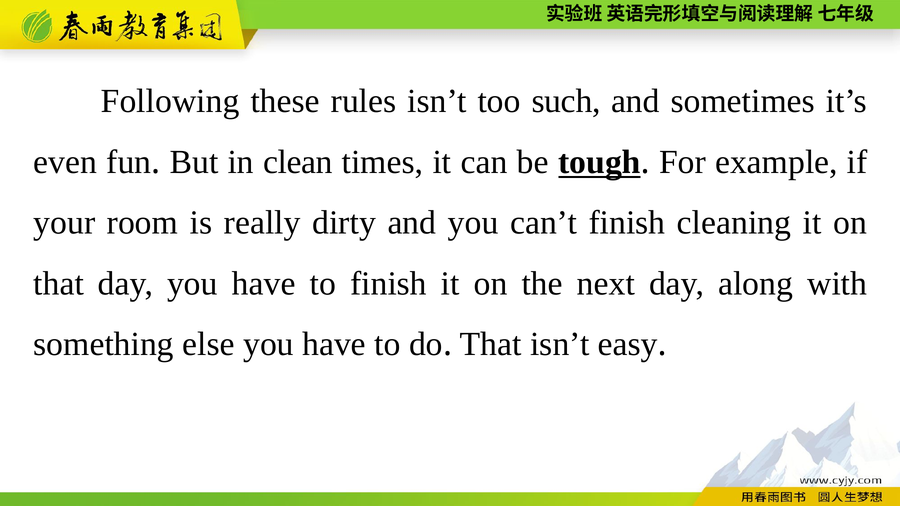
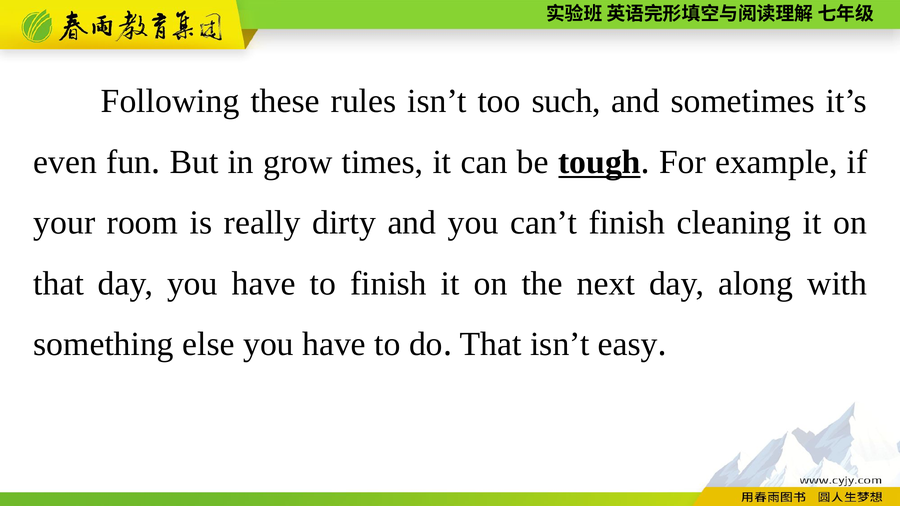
clean: clean -> grow
